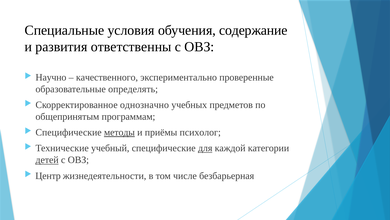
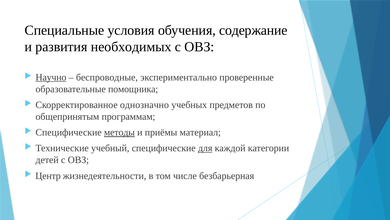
ответственны: ответственны -> необходимых
Научно underline: none -> present
качественного: качественного -> беспроводные
определять: определять -> помощника
психолог: психолог -> материал
детей underline: present -> none
